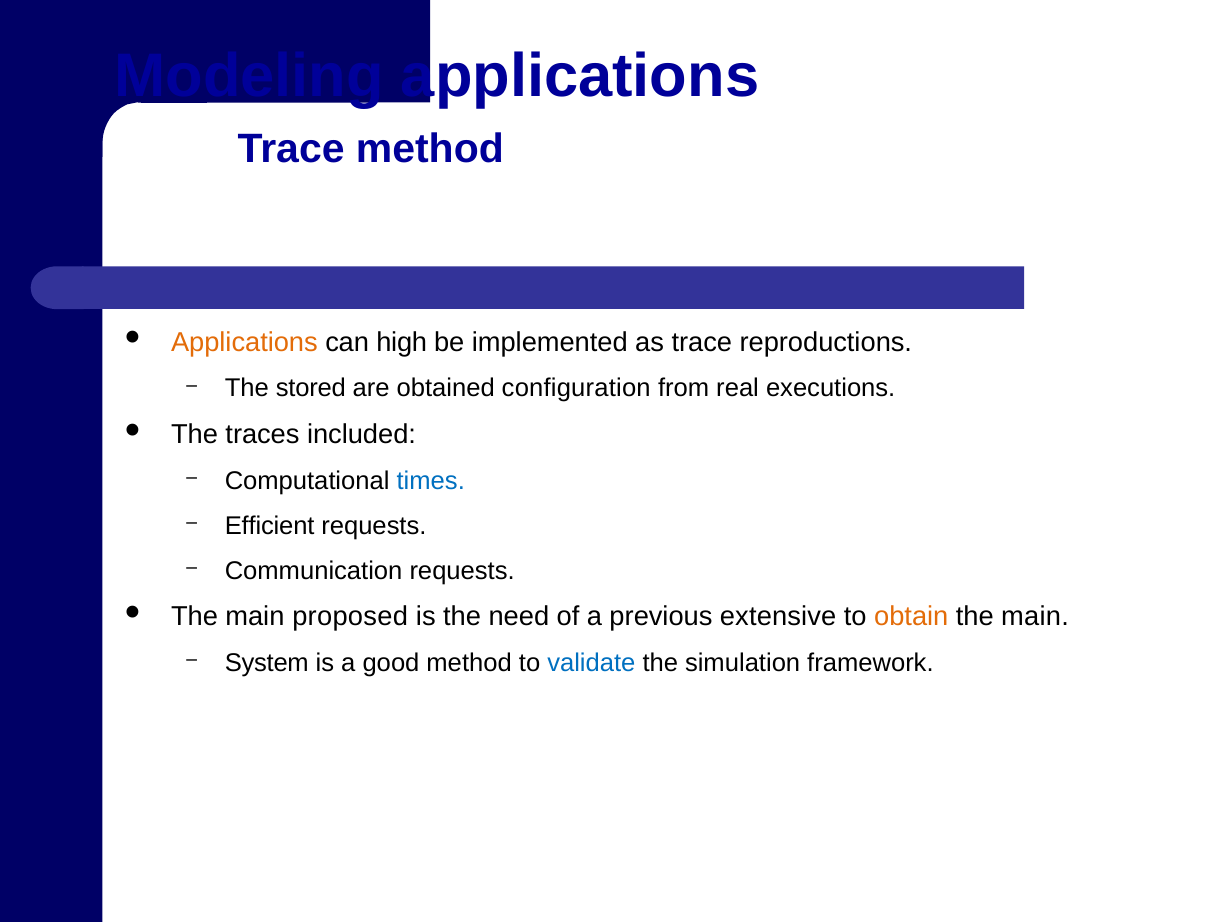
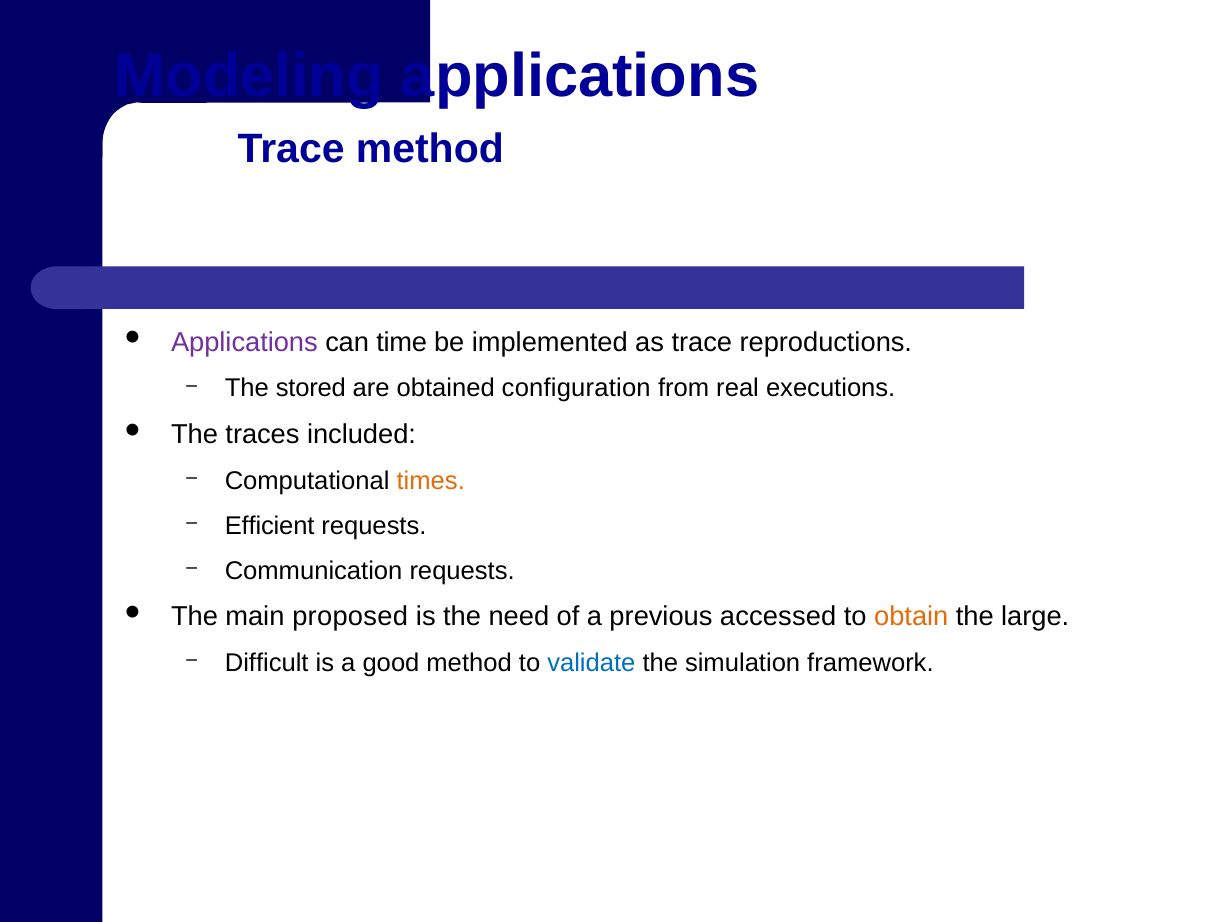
Applications at (244, 342) colour: orange -> purple
high: high -> time
times colour: blue -> orange
extensive: extensive -> accessed
main at (1035, 617): main -> large
System: System -> Difficult
